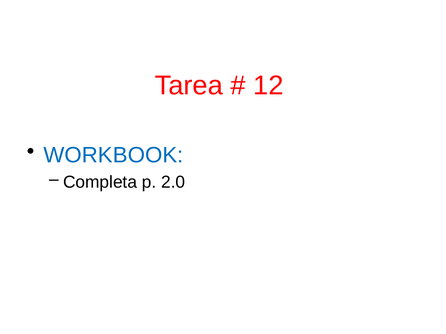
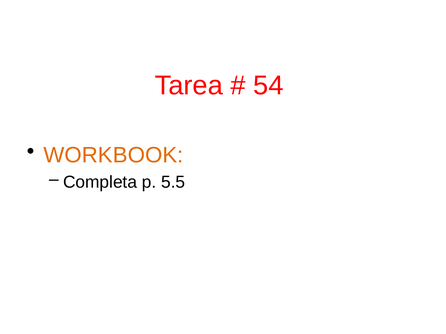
12: 12 -> 54
WORKBOOK colour: blue -> orange
2.0: 2.0 -> 5.5
